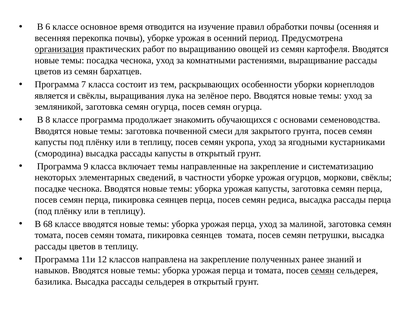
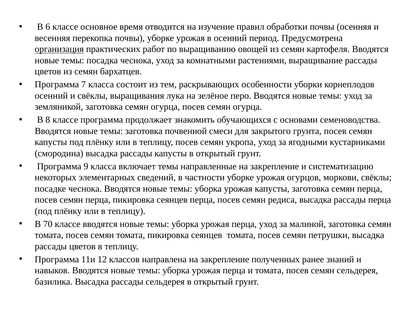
является at (51, 96): является -> осенний
68: 68 -> 70
семян at (323, 271) underline: present -> none
